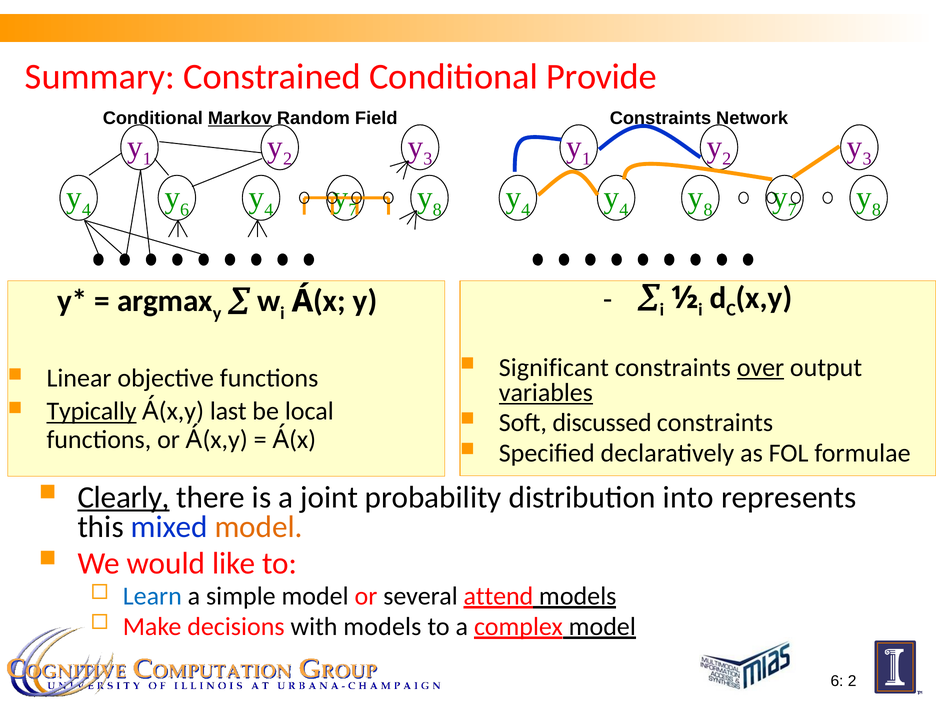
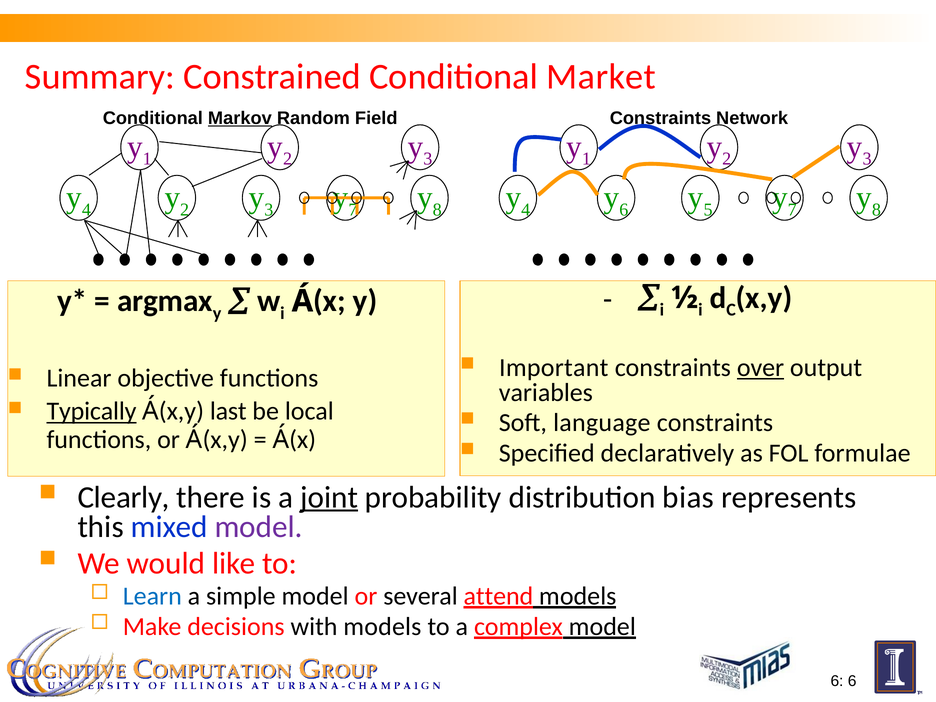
Provide: Provide -> Market
6 at (185, 210): 6 -> 2
4 at (269, 210): 4 -> 3
4 at (624, 210): 4 -> 6
8 at (708, 210): 8 -> 5
Significant: Significant -> Important
variables underline: present -> none
discussed: discussed -> language
Clearly underline: present -> none
joint underline: none -> present
into: into -> bias
model at (259, 527) colour: orange -> purple
6 2: 2 -> 6
